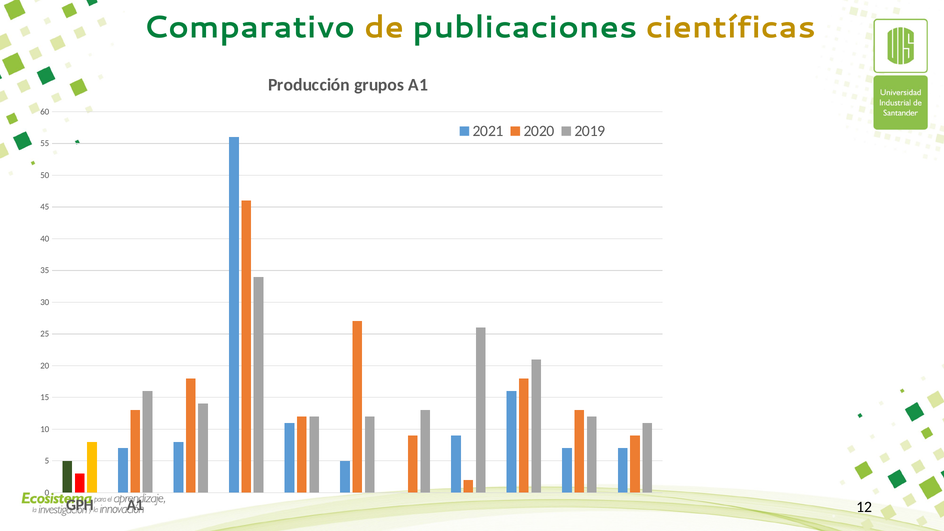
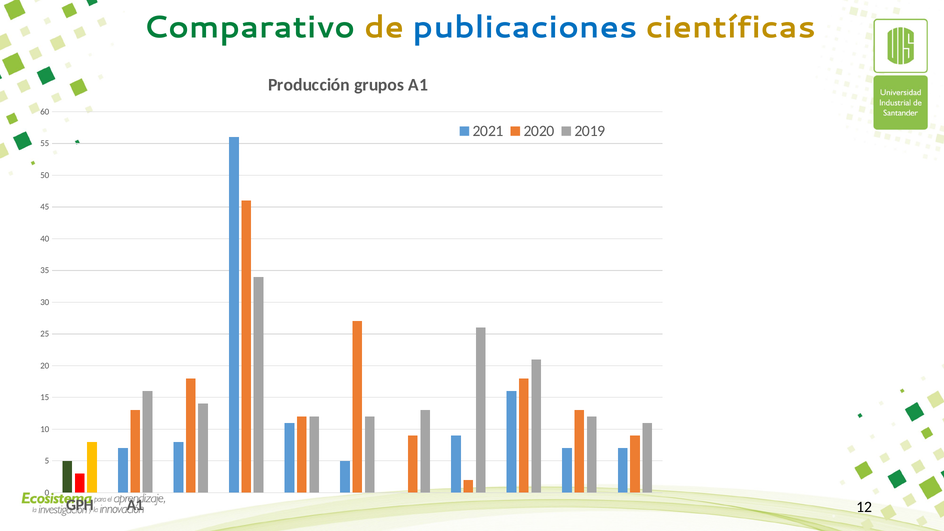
publicaciones colour: green -> blue
